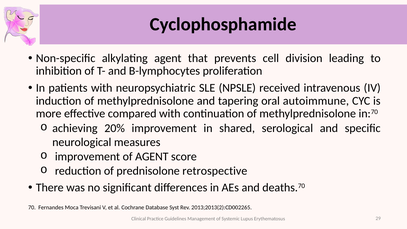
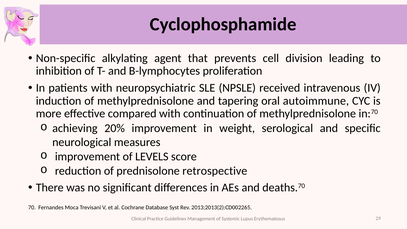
shared: shared -> weight
of AGENT: AGENT -> LEVELS
